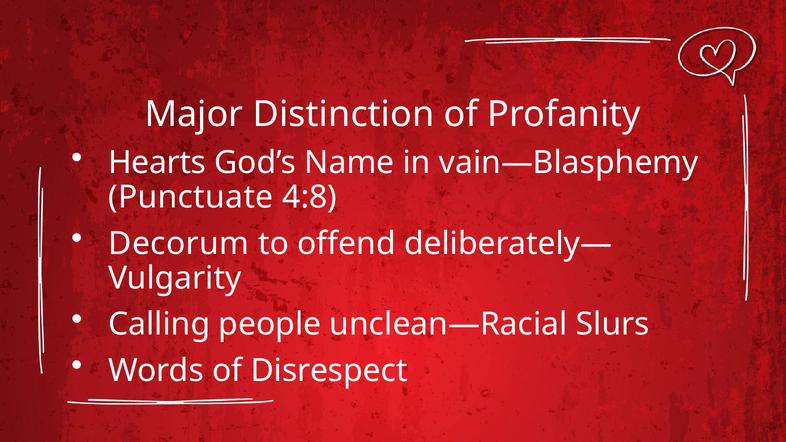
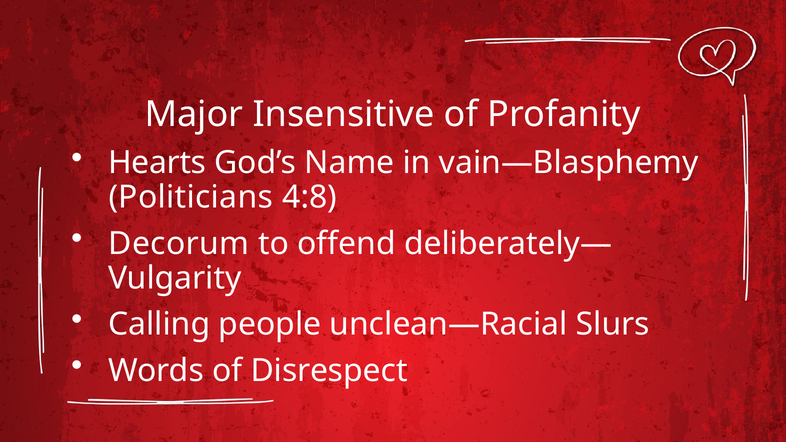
Distinction: Distinction -> Insensitive
Punctuate: Punctuate -> Politicians
